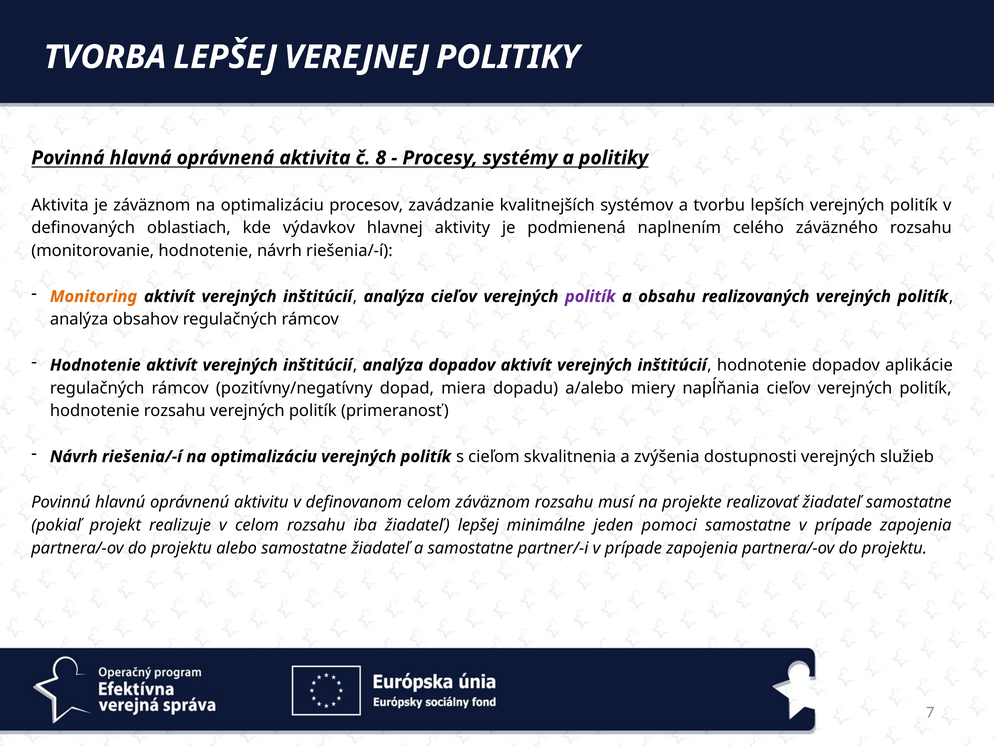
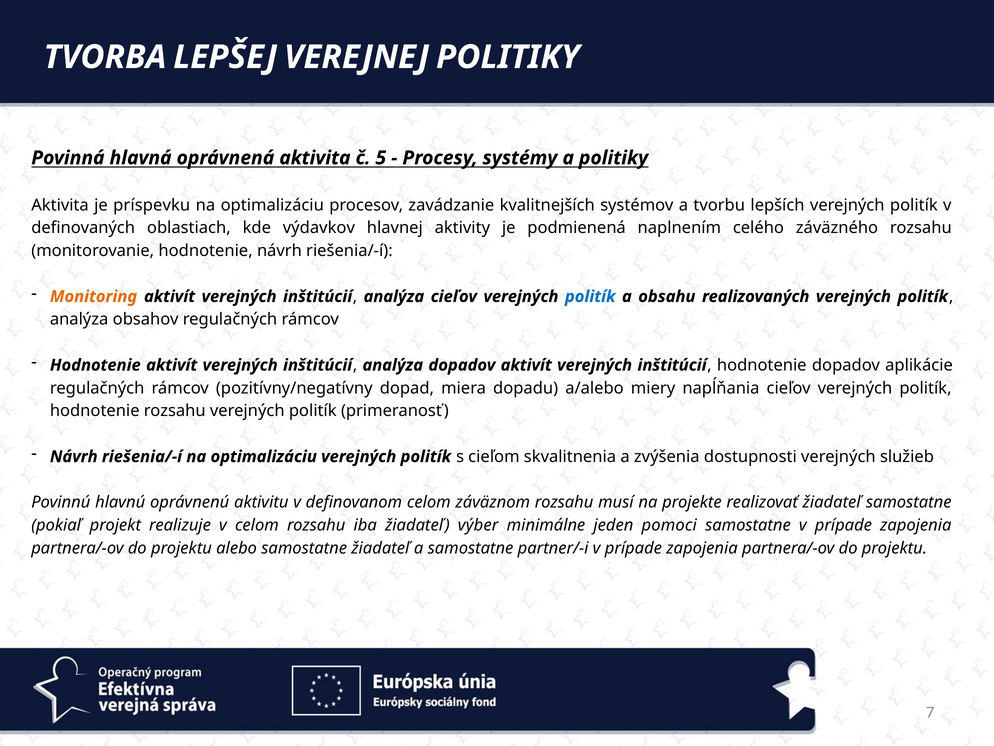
8: 8 -> 5
je záväznom: záväznom -> príspevku
politík at (590, 296) colour: purple -> blue
žiadateľ lepšej: lepšej -> výber
